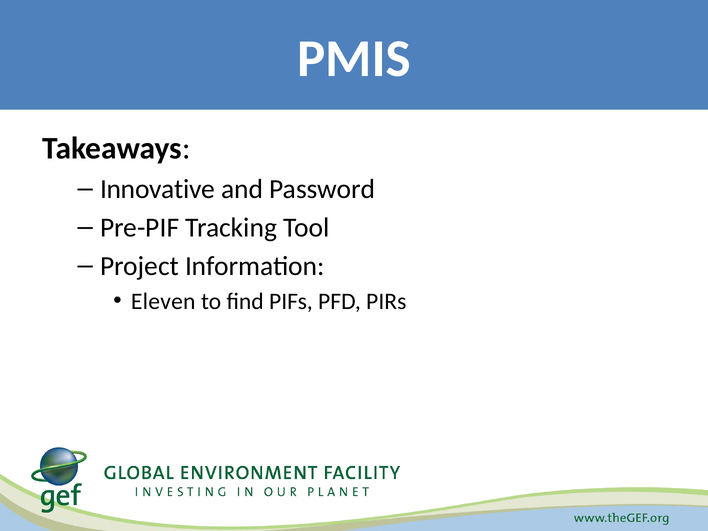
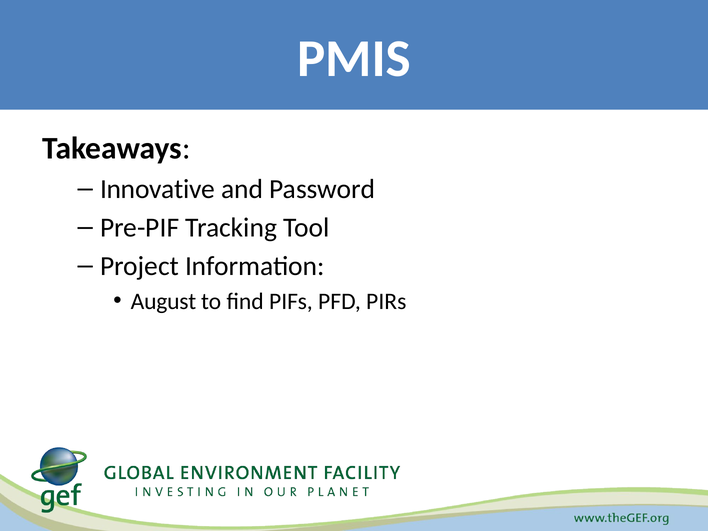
Eleven: Eleven -> August
